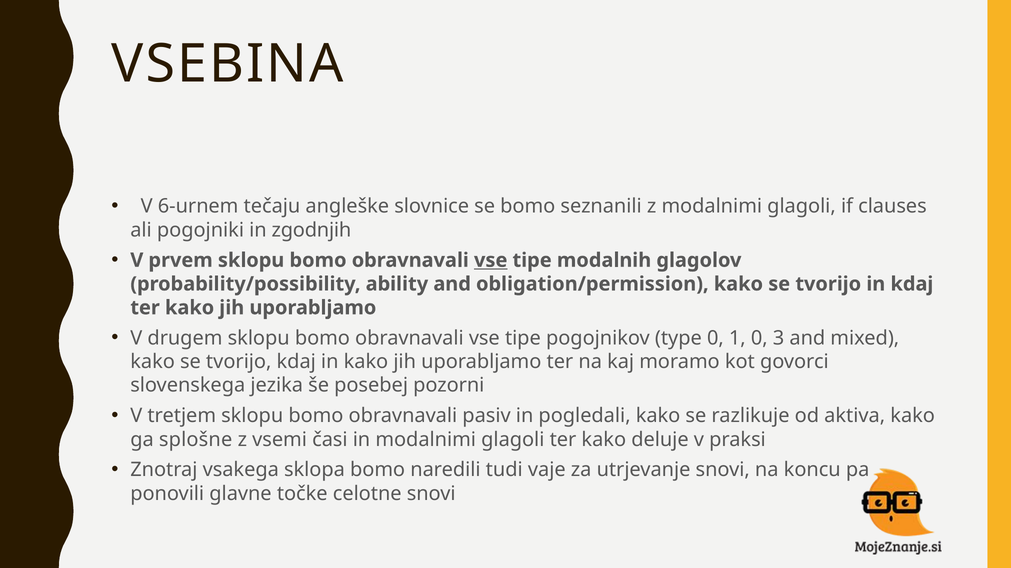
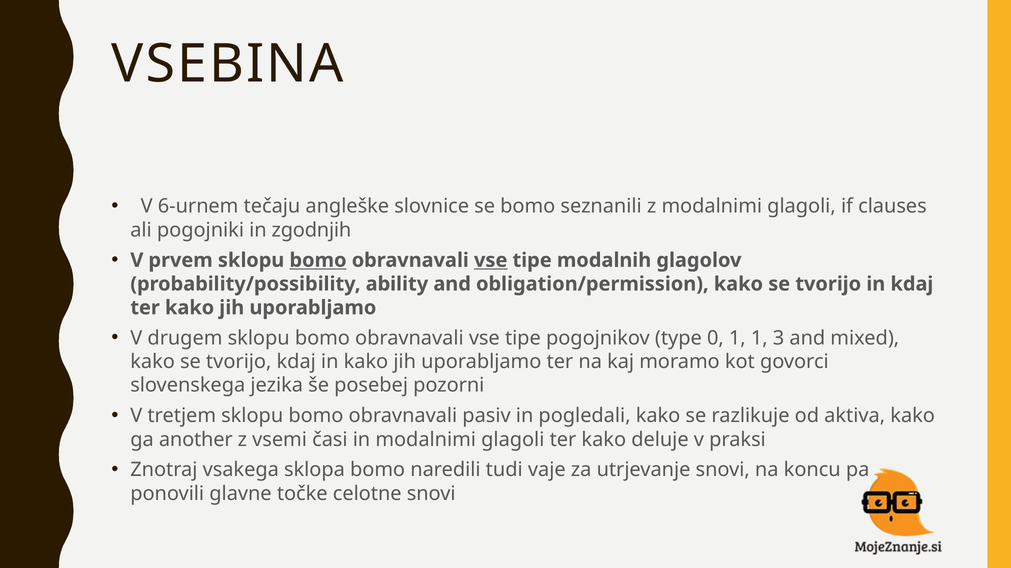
bomo at (318, 261) underline: none -> present
1 0: 0 -> 1
splošne: splošne -> another
